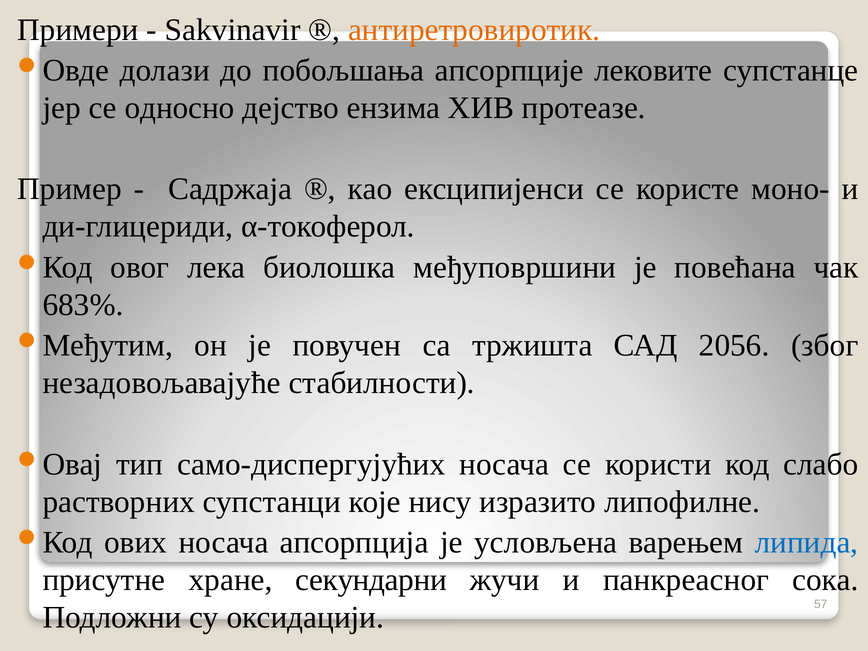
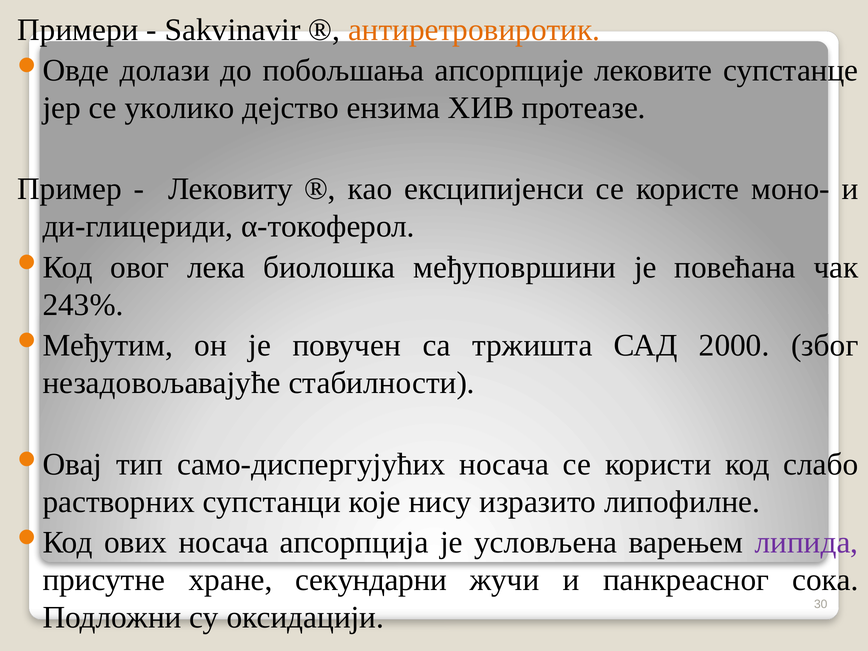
односно: односно -> уколико
Садржаја: Садржаја -> Лековиту
683%: 683% -> 243%
2056: 2056 -> 2000
липида colour: blue -> purple
57: 57 -> 30
